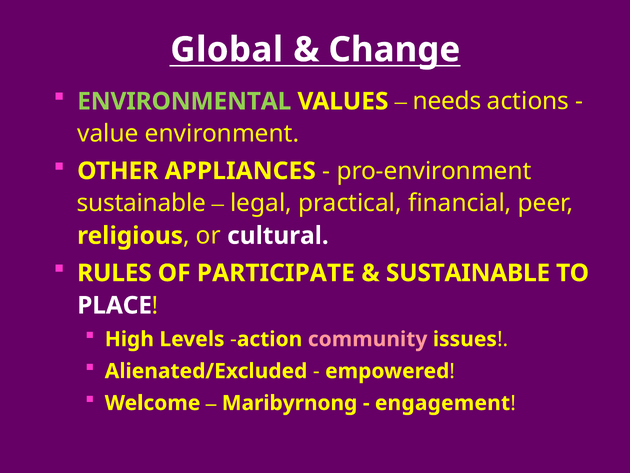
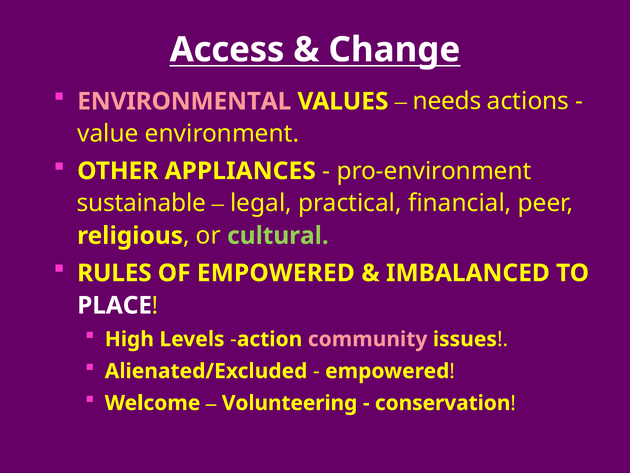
Global: Global -> Access
ENVIRONMENTAL colour: light green -> pink
cultural colour: white -> light green
OF PARTICIPATE: PARTICIPATE -> EMPOWERED
SUSTAINABLE at (468, 273): SUSTAINABLE -> IMBALANCED
Maribyrnong: Maribyrnong -> Volunteering
engagement: engagement -> conservation
